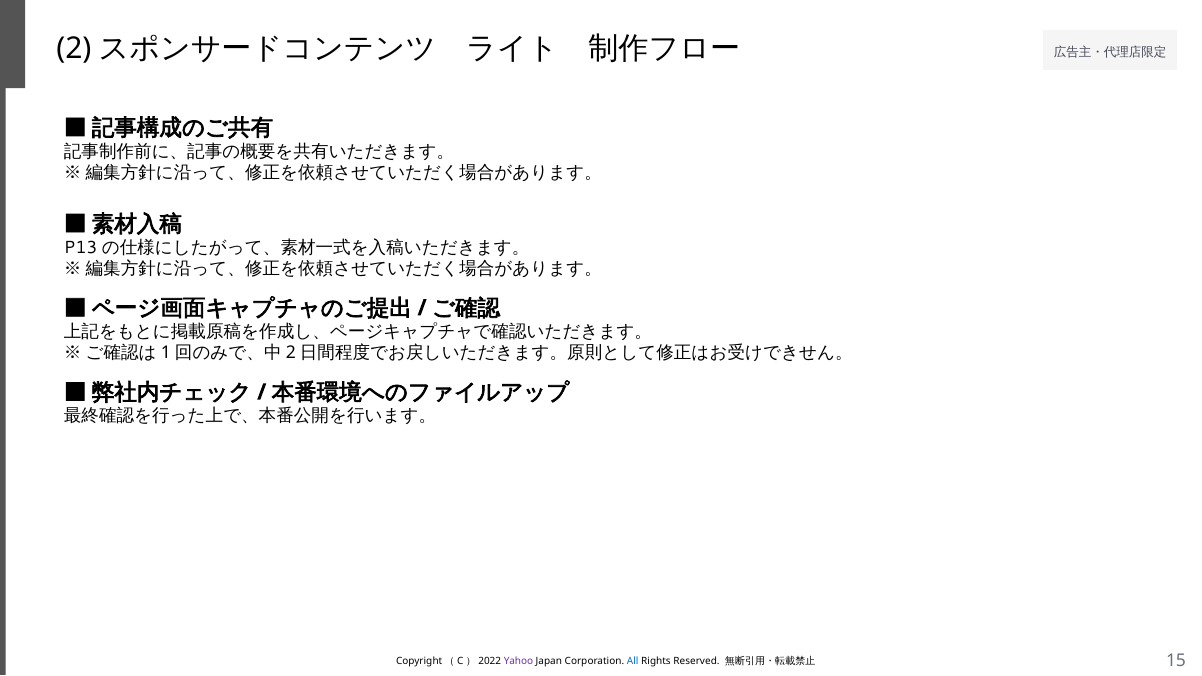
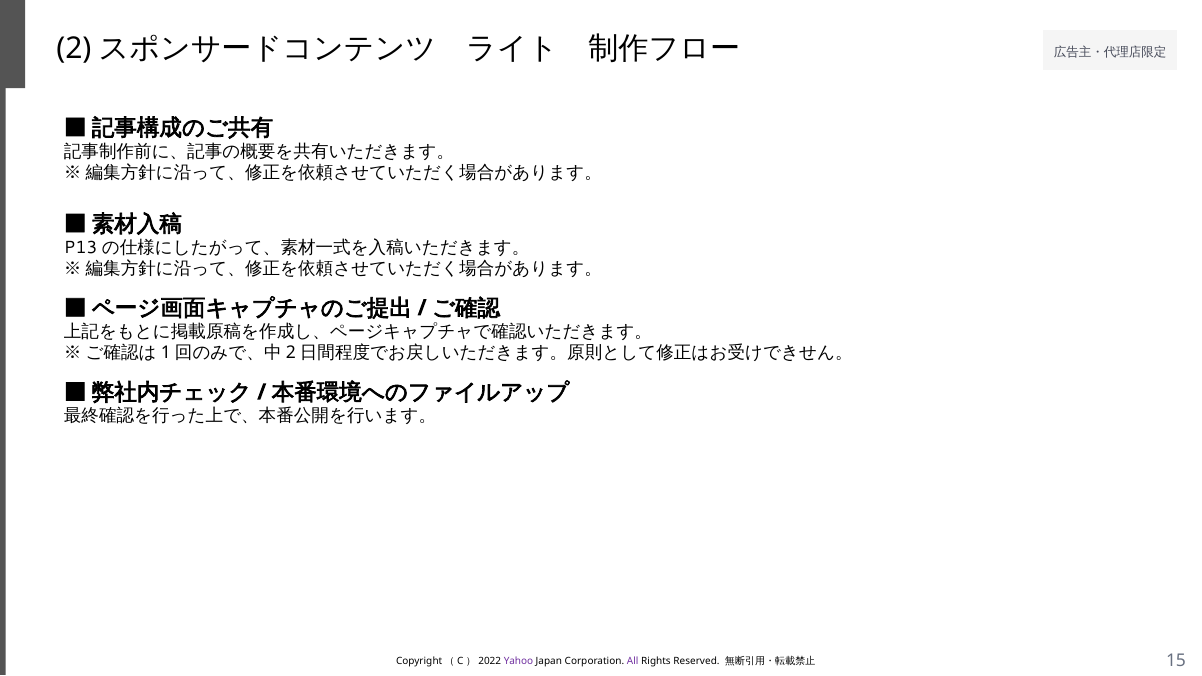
All colour: blue -> purple
